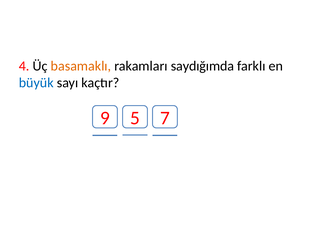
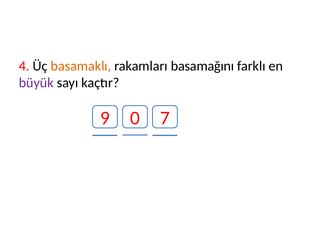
saydığımda: saydığımda -> basamağını
büyük colour: blue -> purple
5: 5 -> 0
